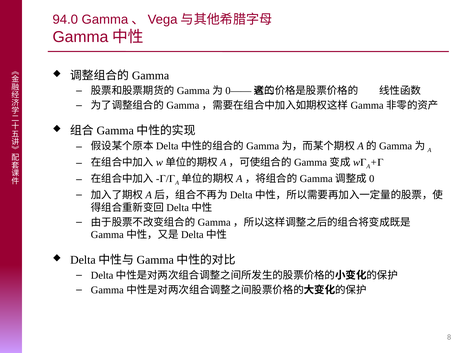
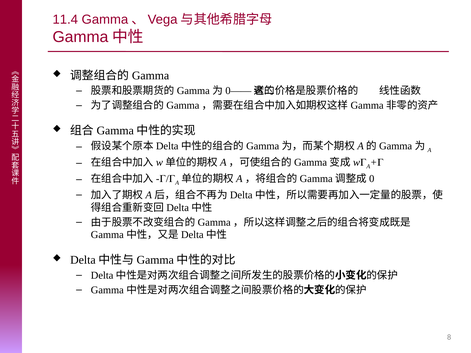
94.0: 94.0 -> 11.4
